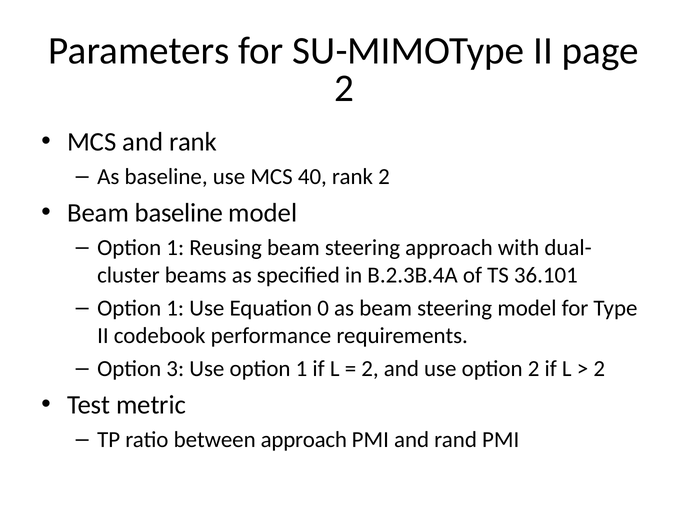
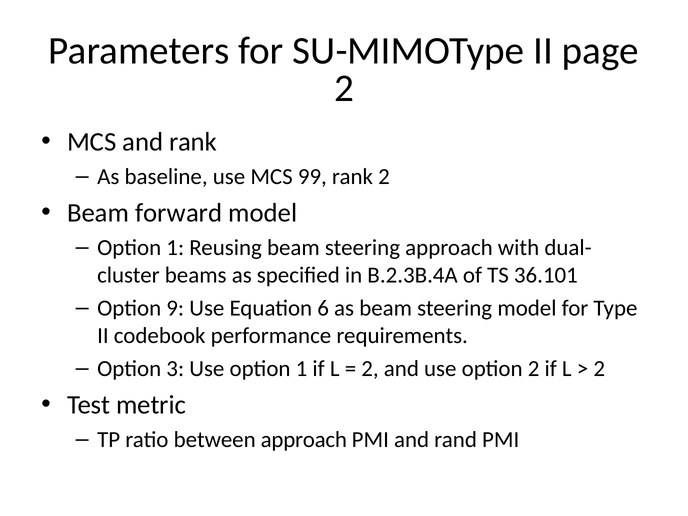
40: 40 -> 99
Beam baseline: baseline -> forward
1 at (175, 308): 1 -> 9
0: 0 -> 6
